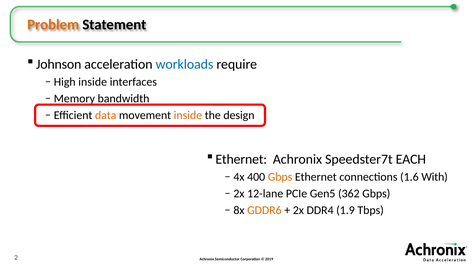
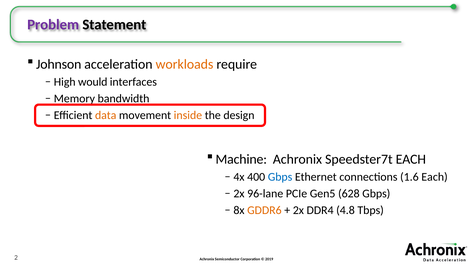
Problem colour: orange -> purple
workloads colour: blue -> orange
inside at (93, 82): inside -> would
Ethernet at (241, 159): Ethernet -> Machine
Gbps at (280, 177) colour: orange -> blue
1.6 With: With -> Each
12-lane: 12-lane -> 96-lane
362: 362 -> 628
1.9: 1.9 -> 4.8
